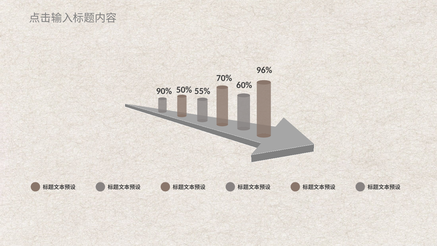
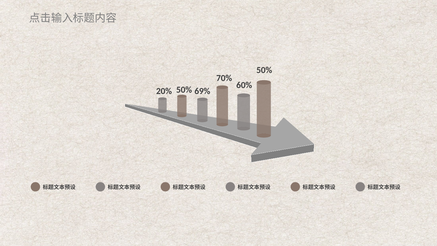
96% at (264, 70): 96% -> 50%
90%: 90% -> 20%
55%: 55% -> 69%
